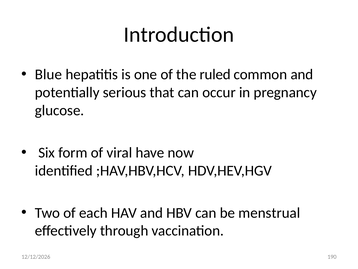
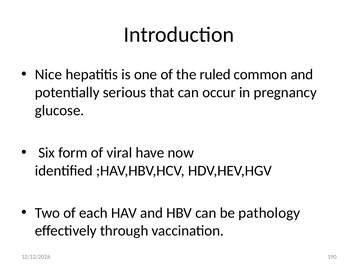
Blue: Blue -> Nice
menstrual: menstrual -> pathology
